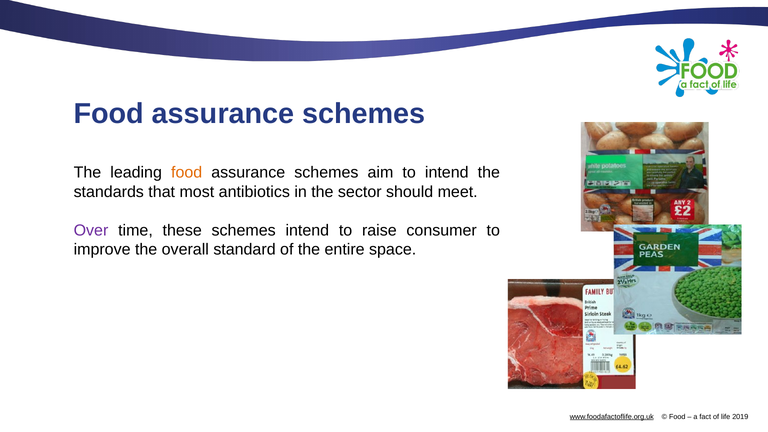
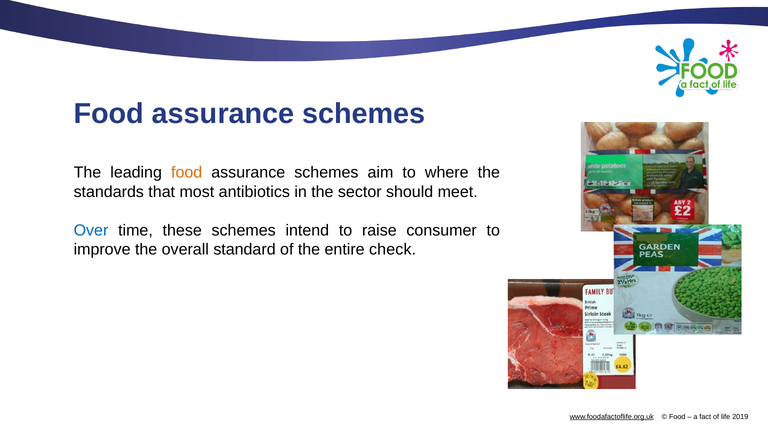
to intend: intend -> where
Over colour: purple -> blue
space: space -> check
